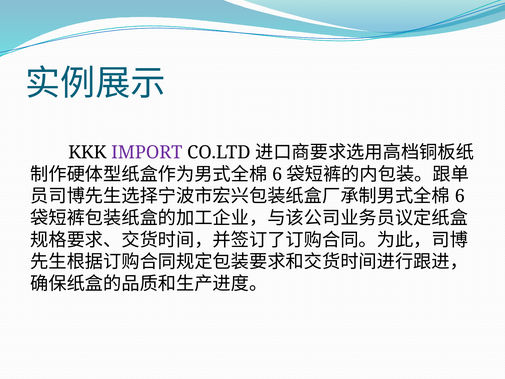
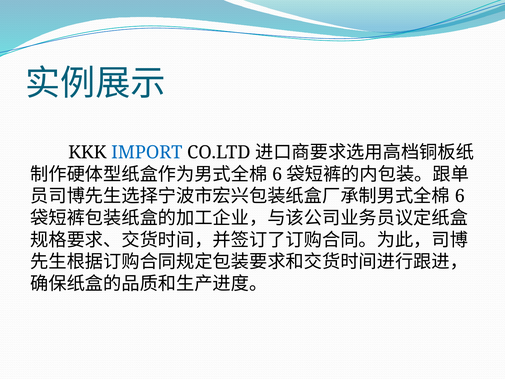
IMPORT colour: purple -> blue
